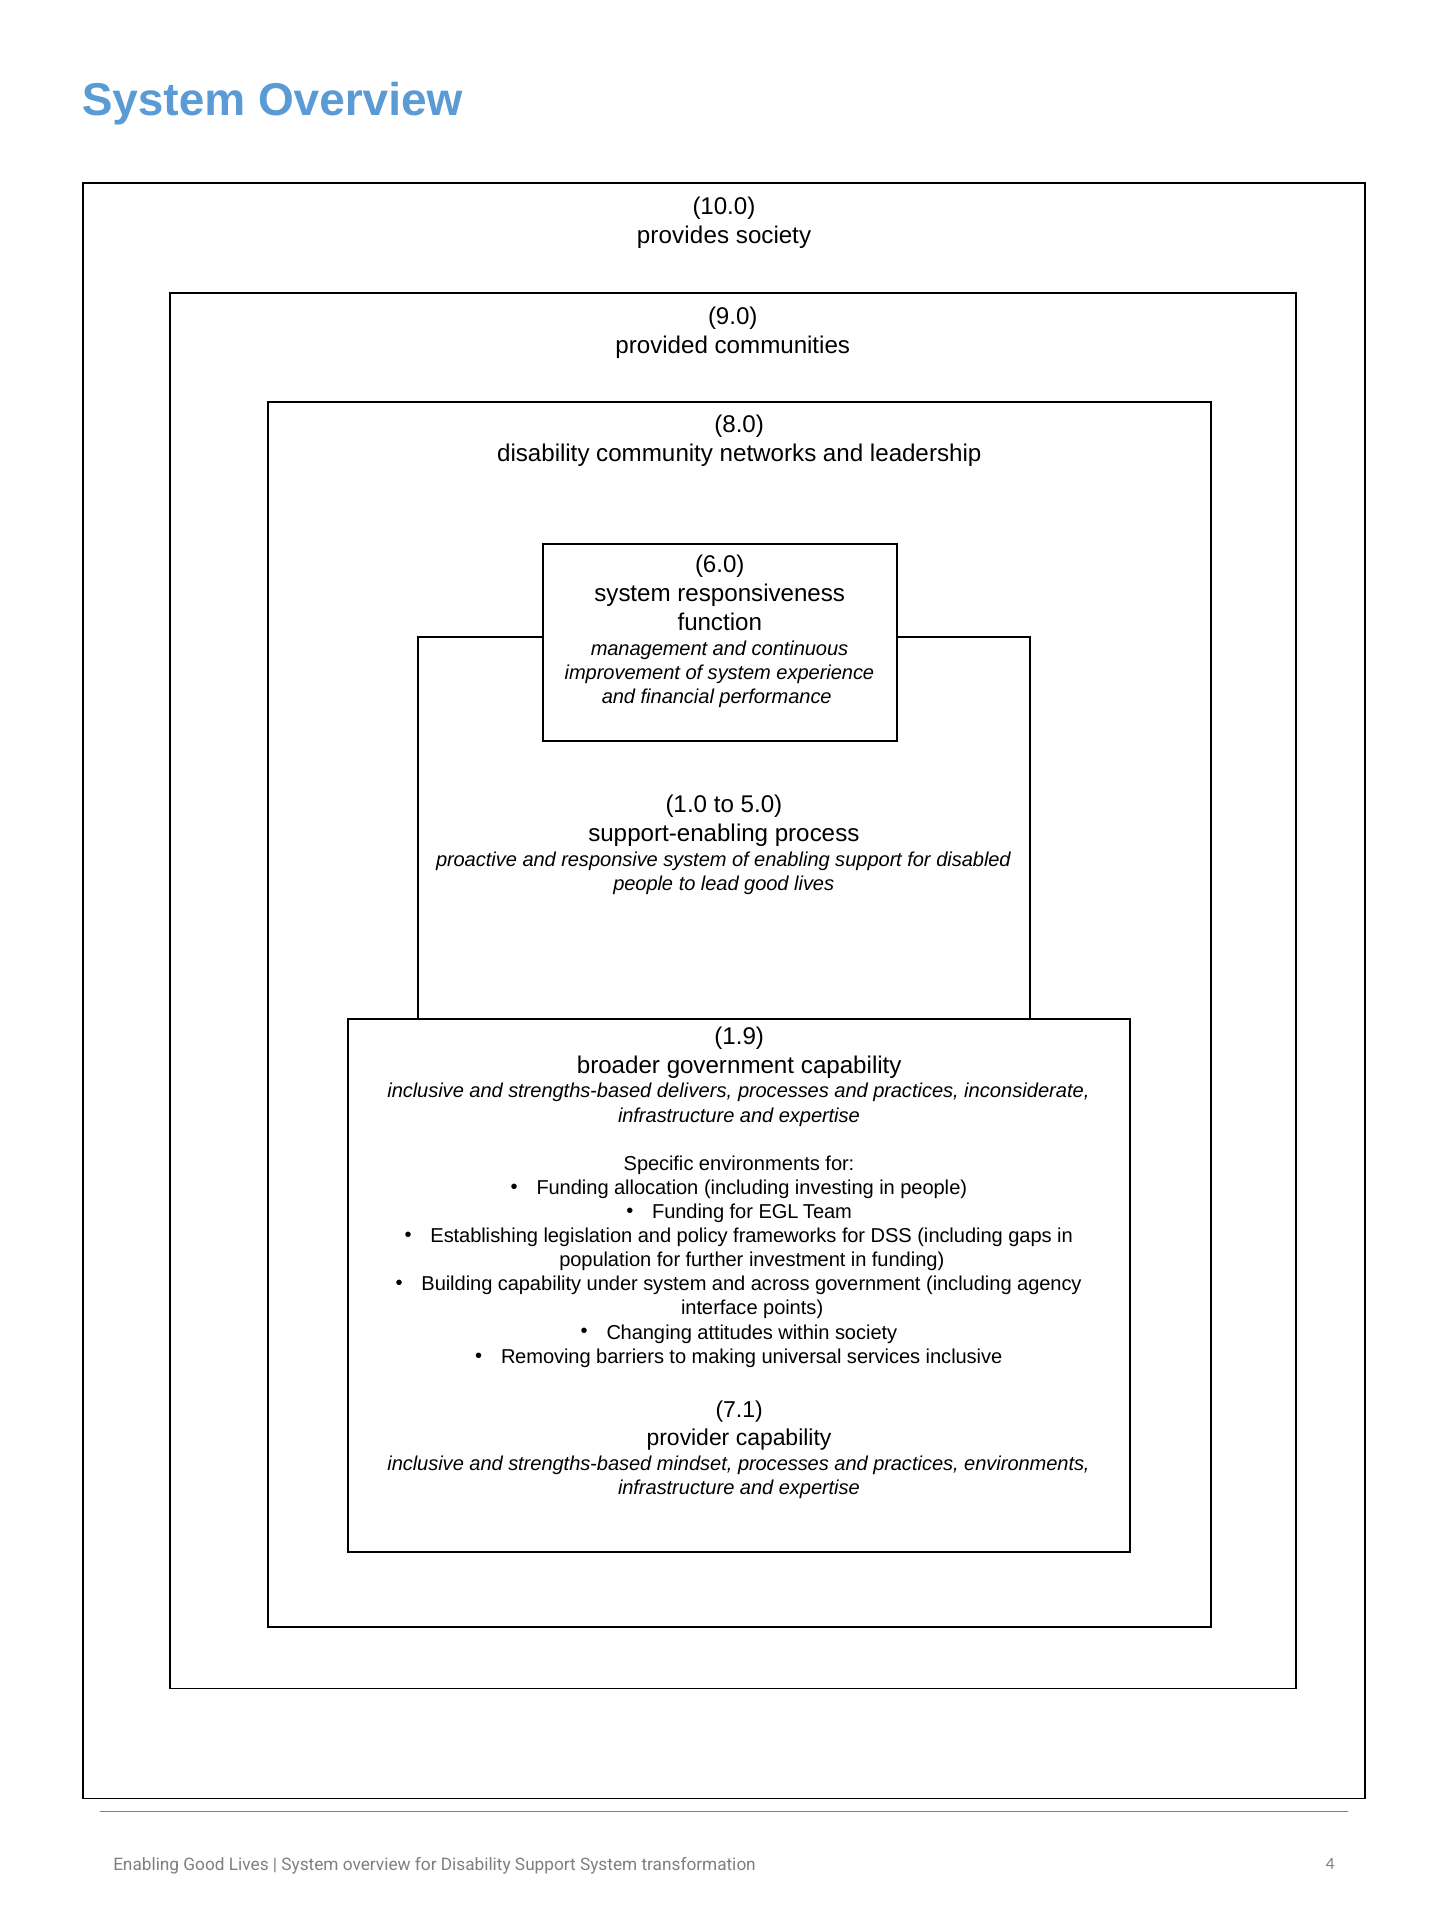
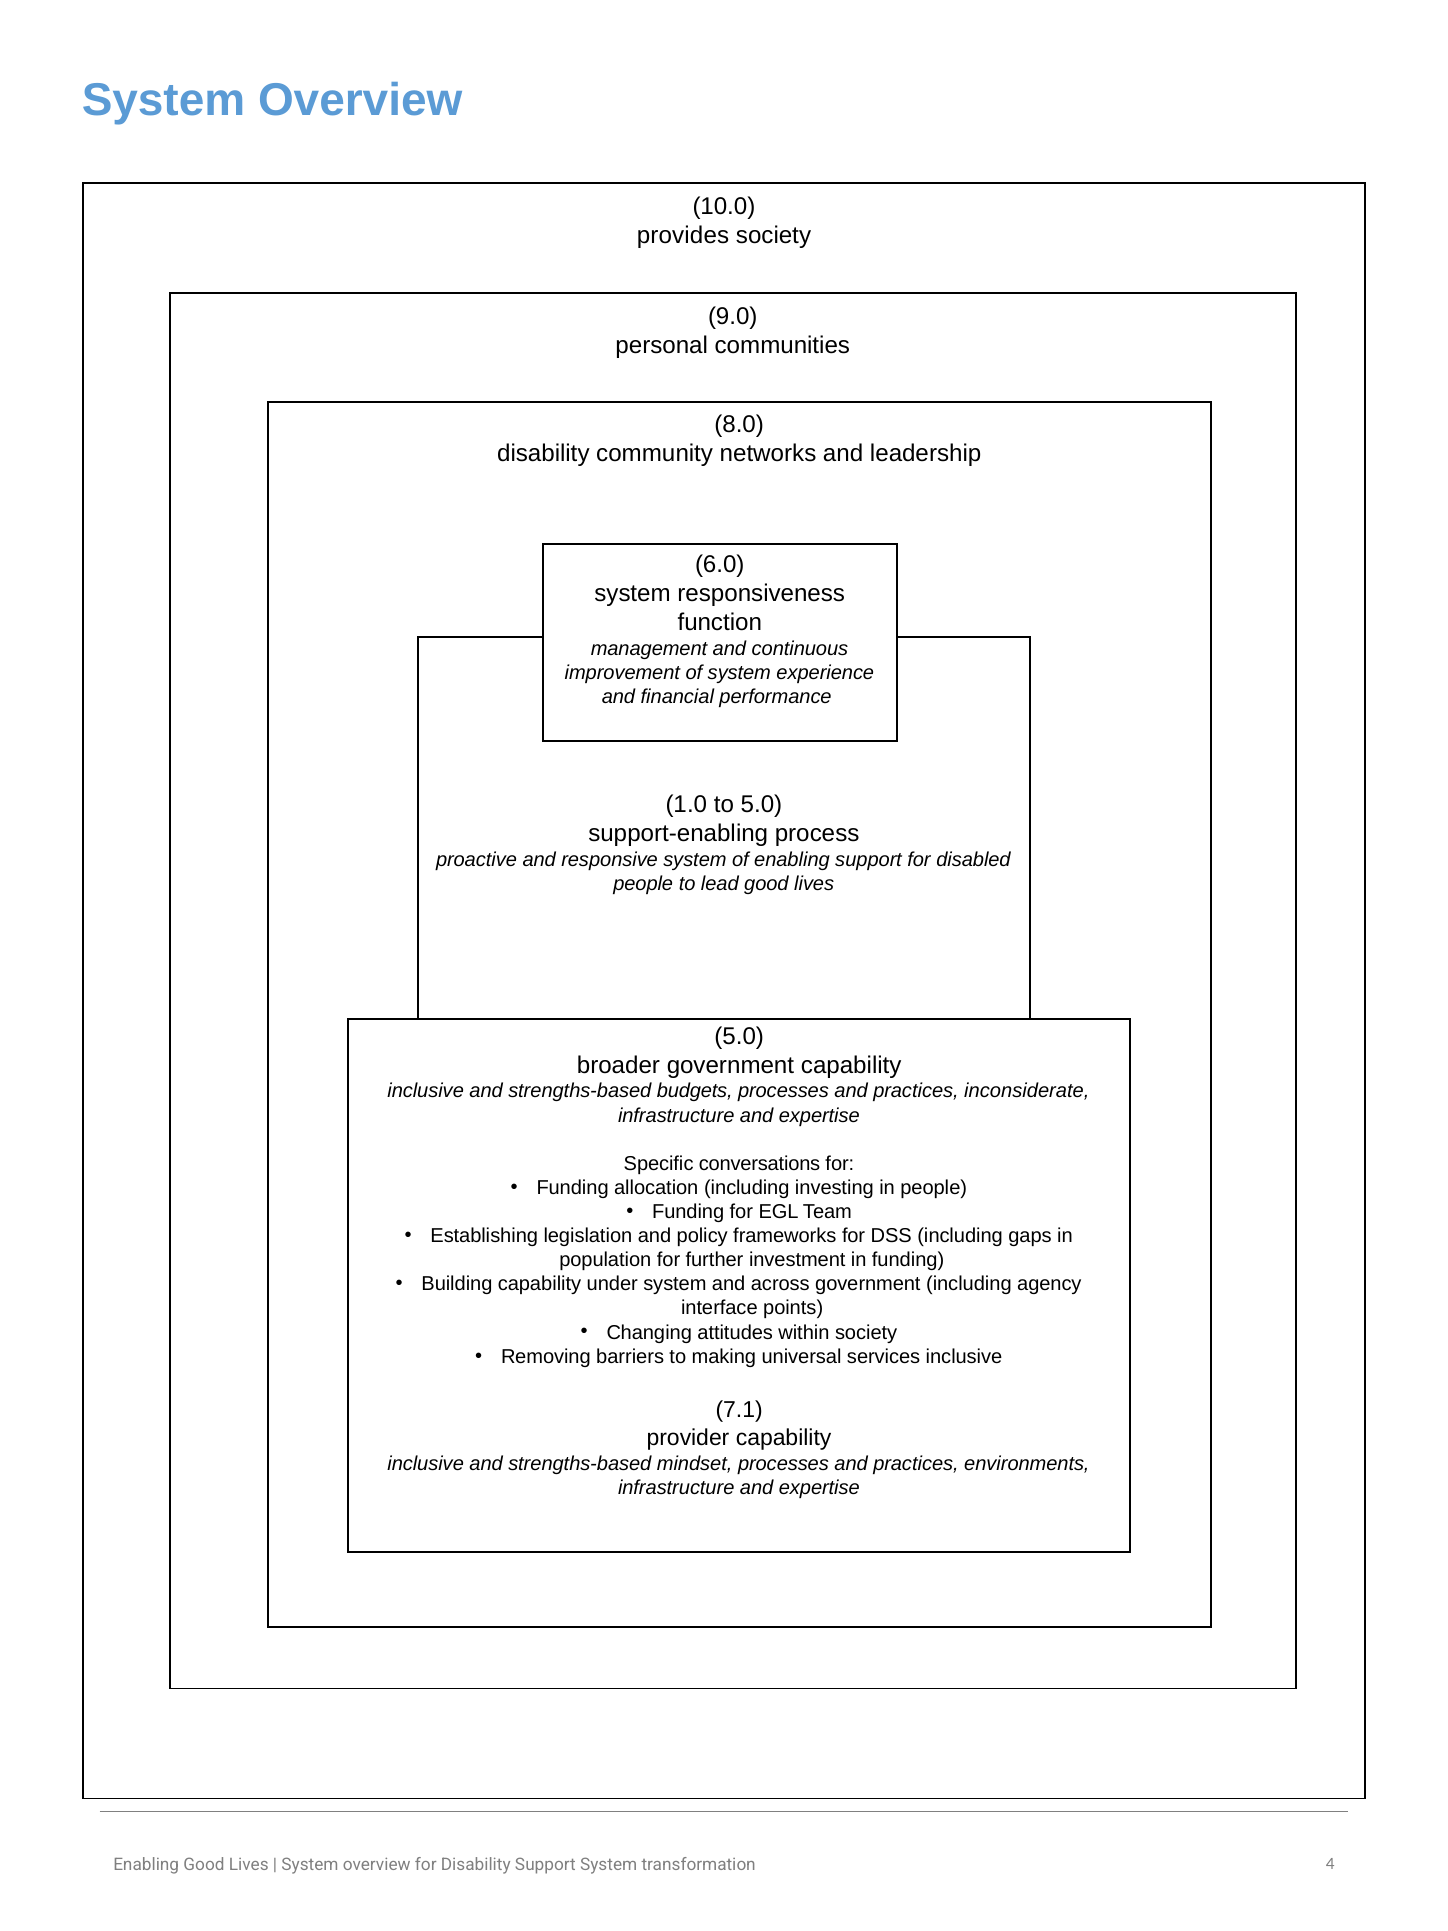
provided: provided -> personal
1.9 at (739, 1036): 1.9 -> 5.0
delivers: delivers -> budgets
Specific environments: environments -> conversations
